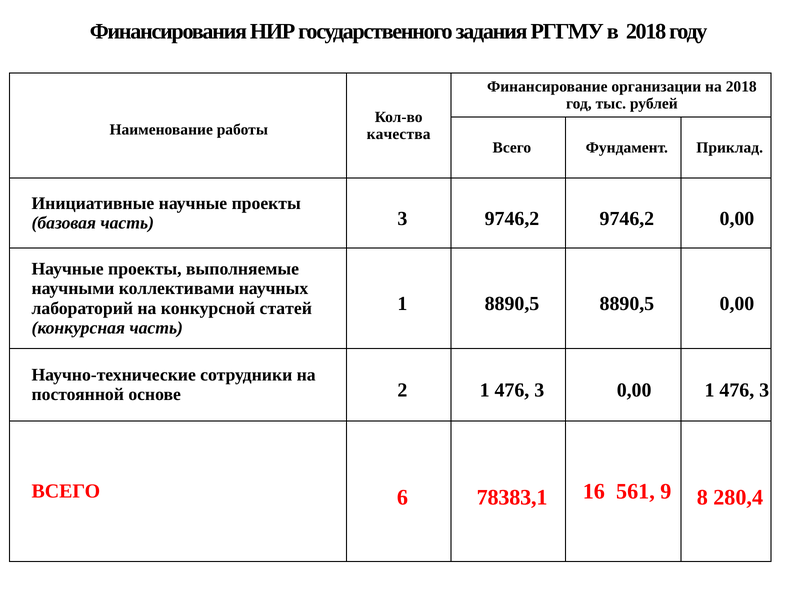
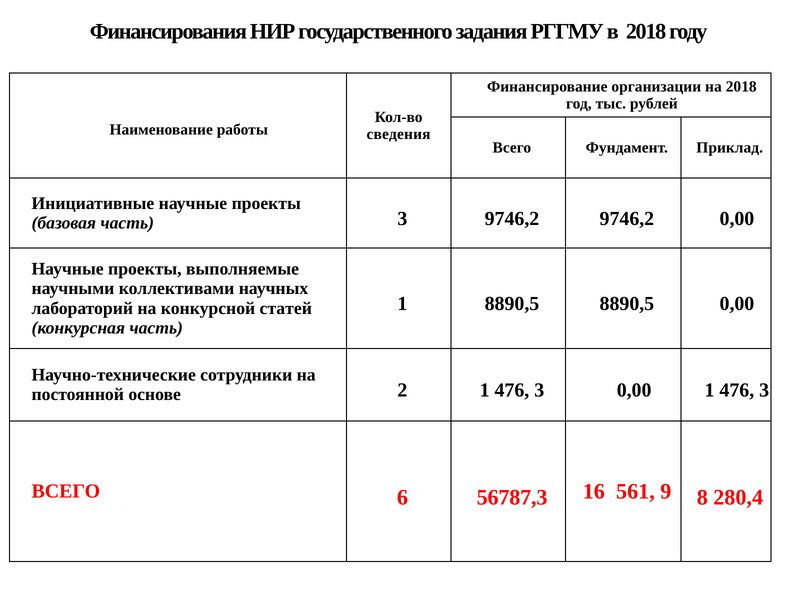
качества: качества -> сведения
78383,1: 78383,1 -> 56787,3
